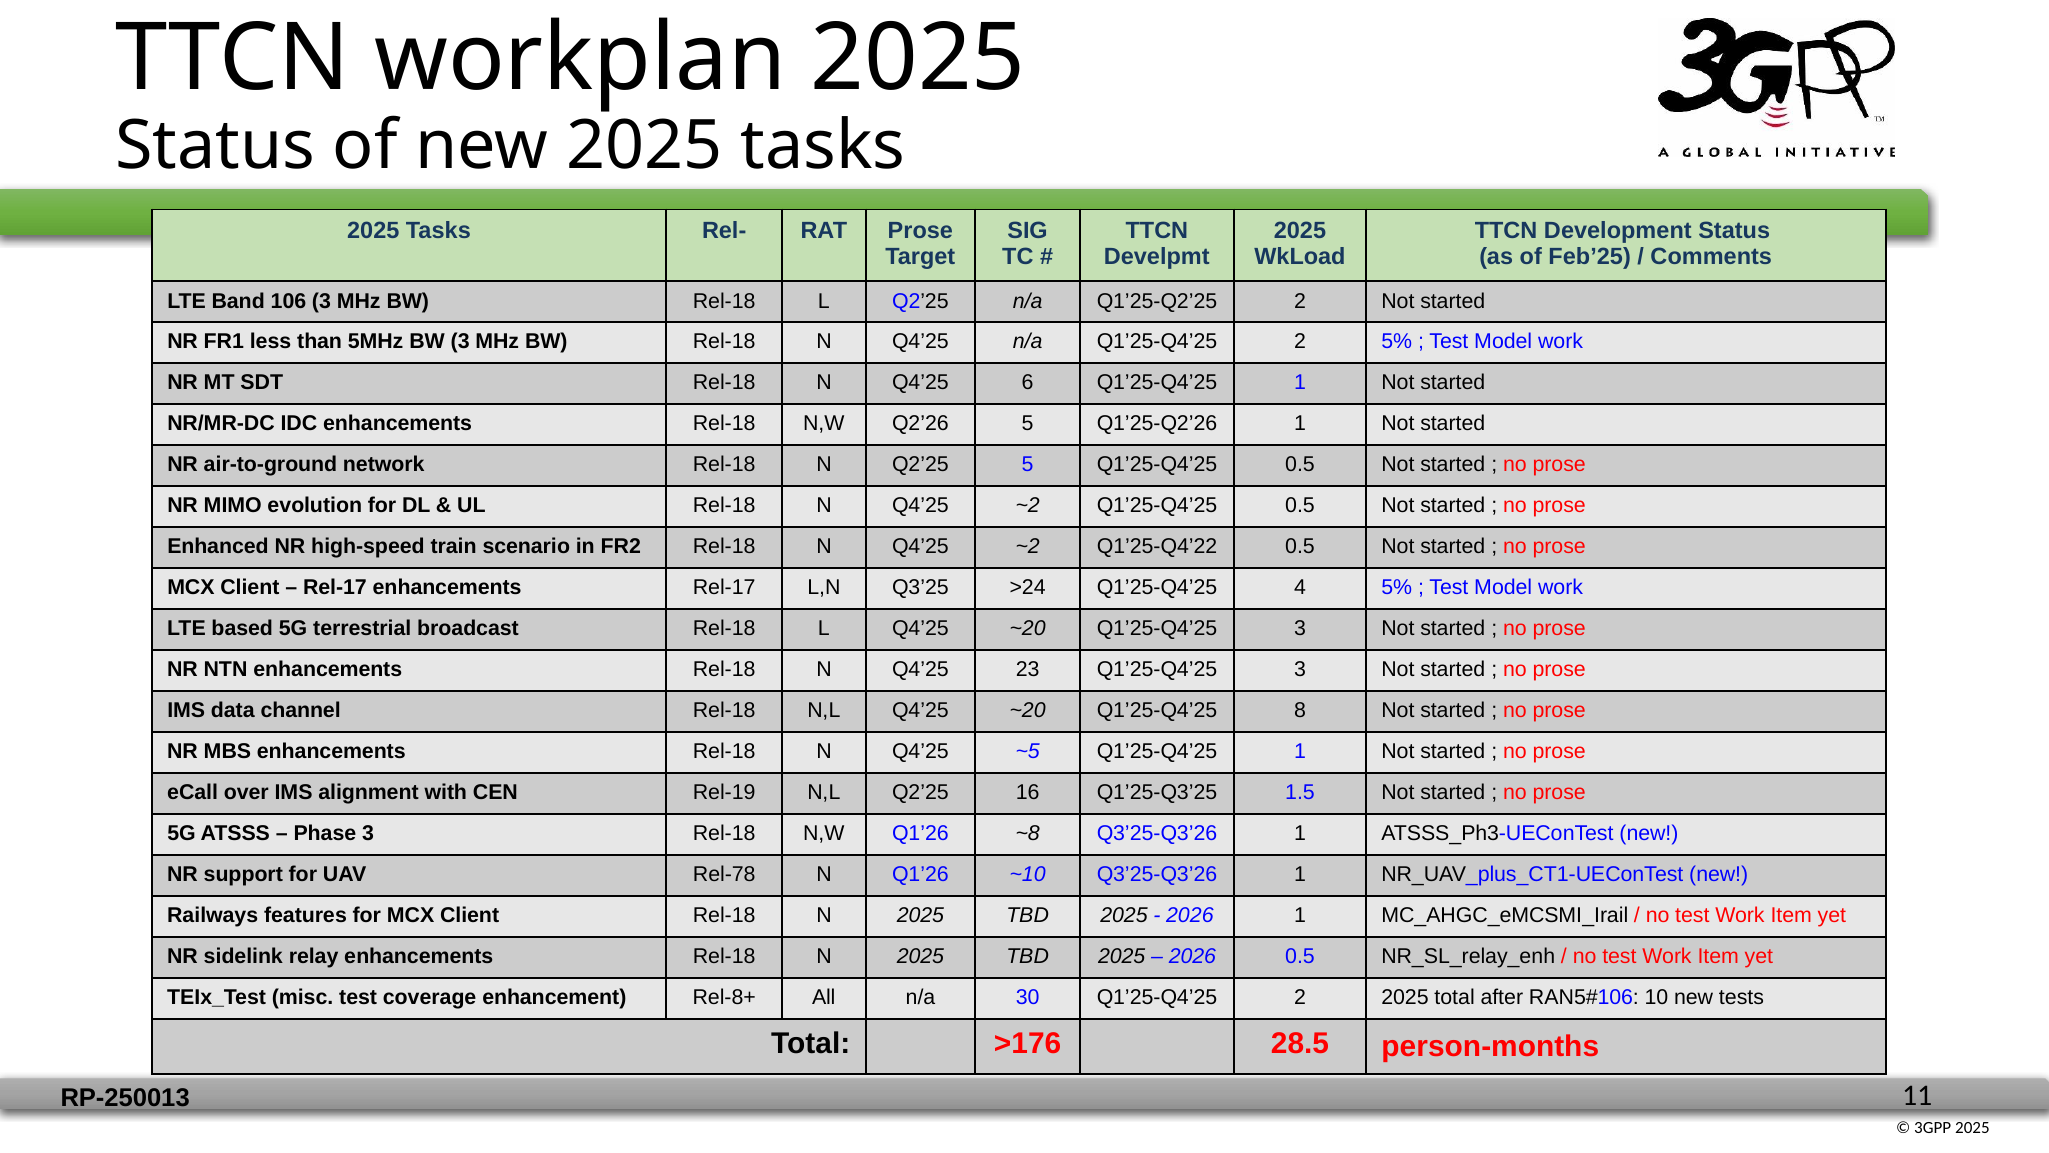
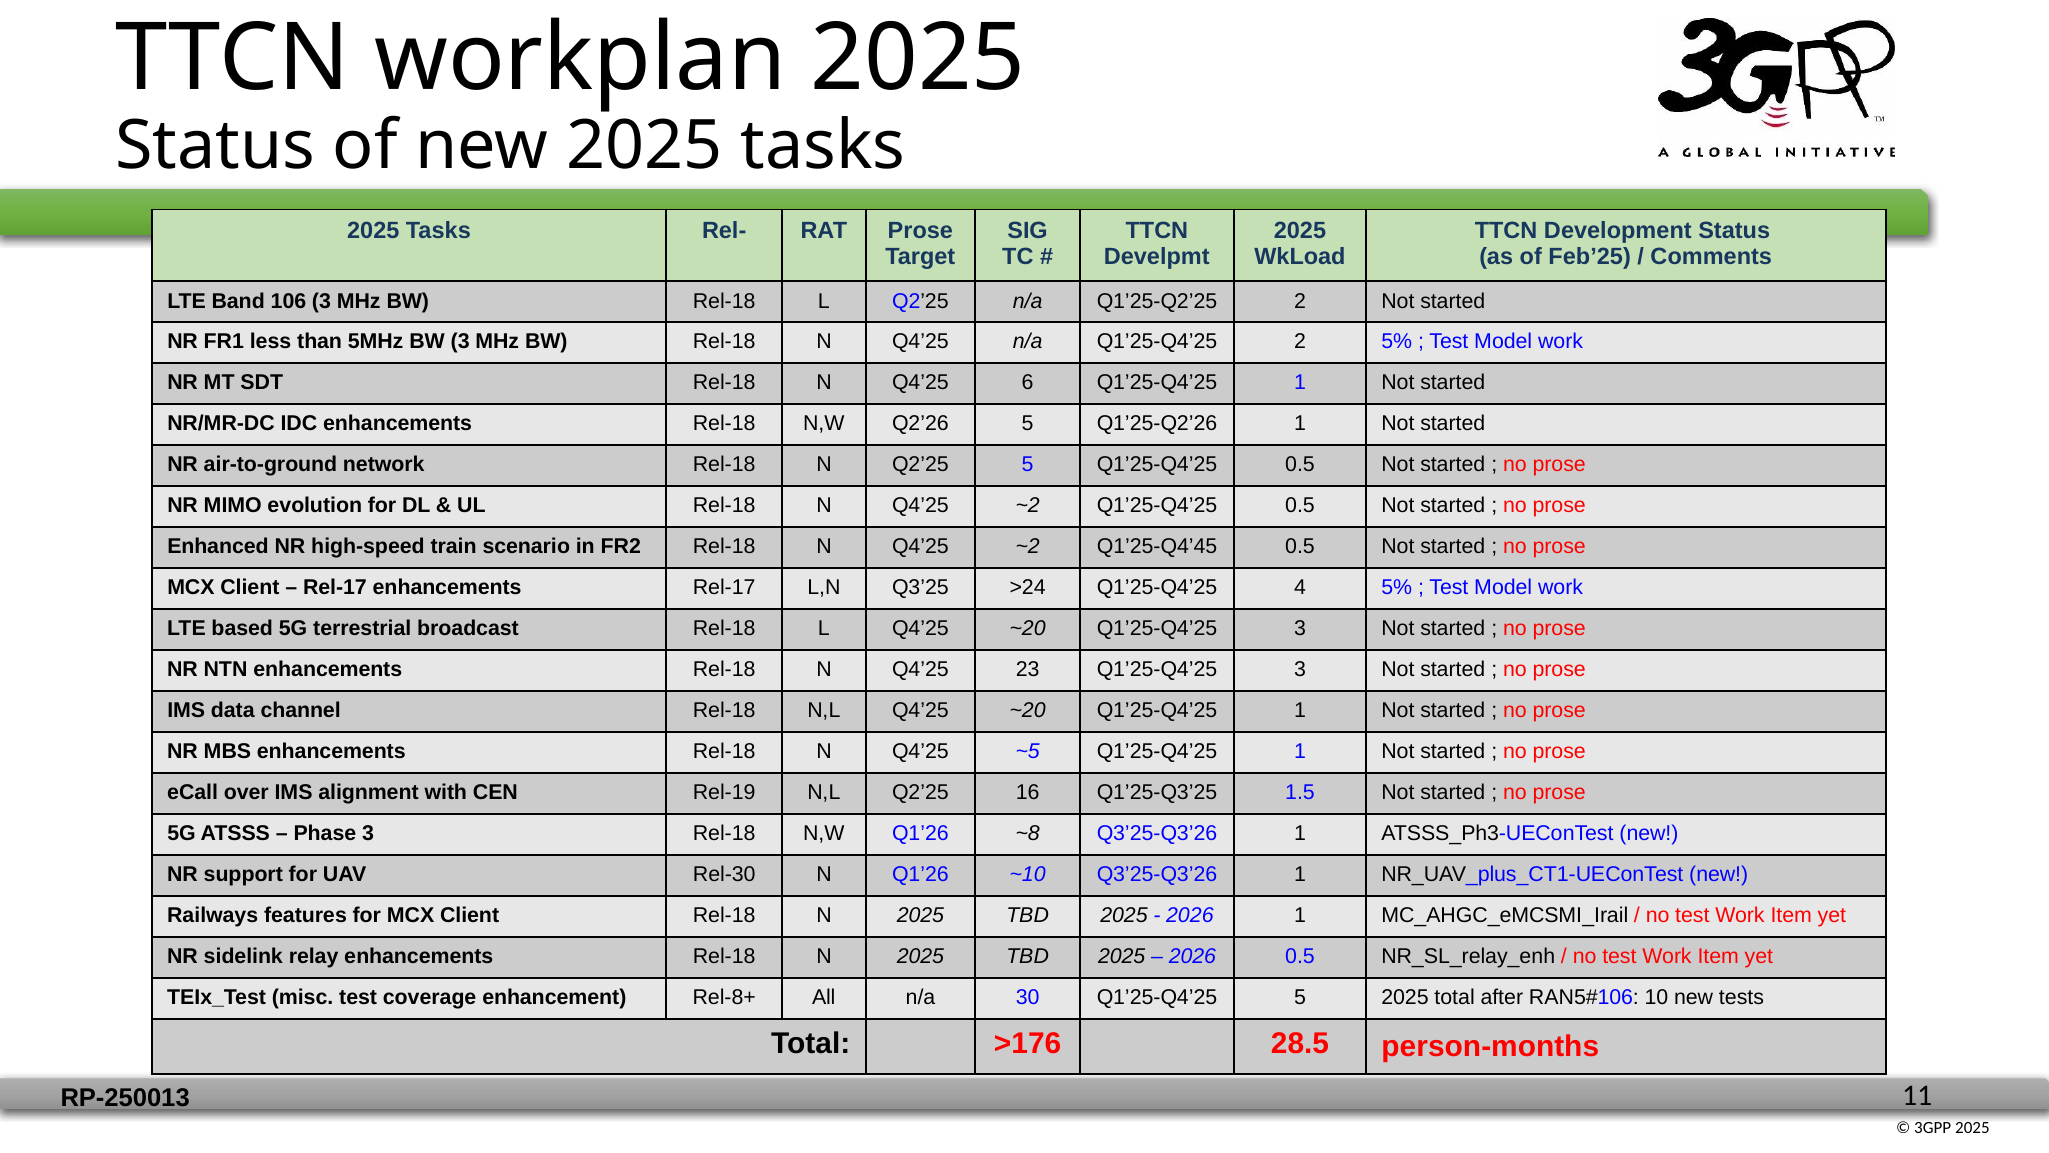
Q1’25-Q4’22: Q1’25-Q4’22 -> Q1’25-Q4’45
~20 Q1’25-Q4’25 8: 8 -> 1
Rel-78: Rel-78 -> Rel-30
30 Q1’25-Q4’25 2: 2 -> 5
